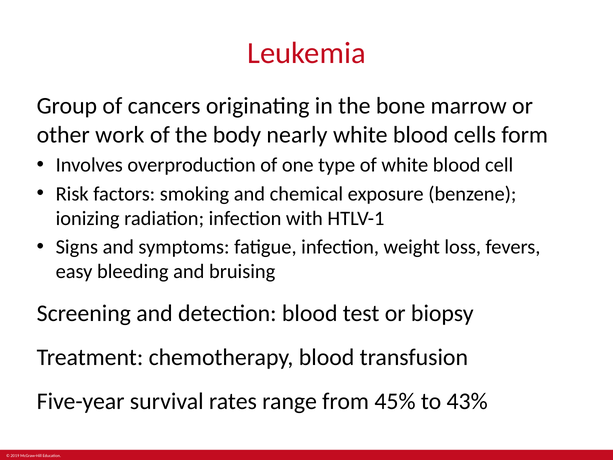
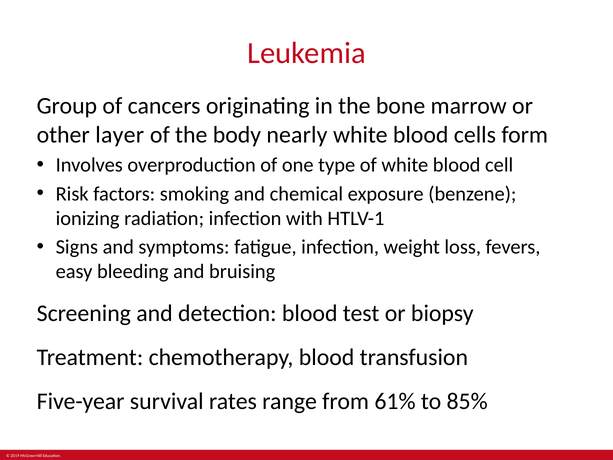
work: work -> layer
45%: 45% -> 61%
43%: 43% -> 85%
